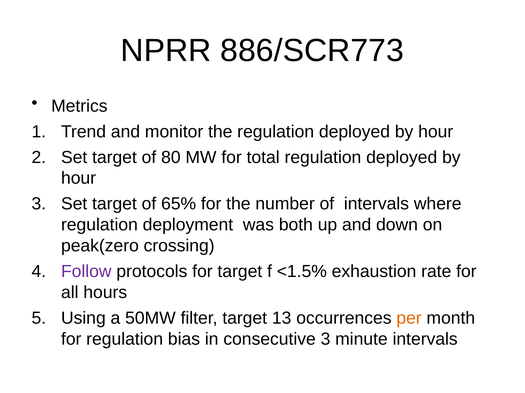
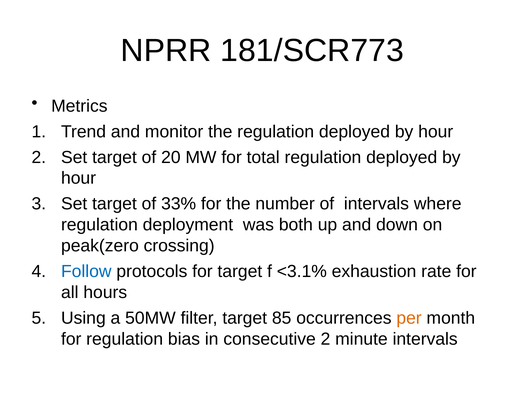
886/SCR773: 886/SCR773 -> 181/SCR773
80: 80 -> 20
65%: 65% -> 33%
Follow colour: purple -> blue
<1.5%: <1.5% -> <3.1%
13: 13 -> 85
consecutive 3: 3 -> 2
